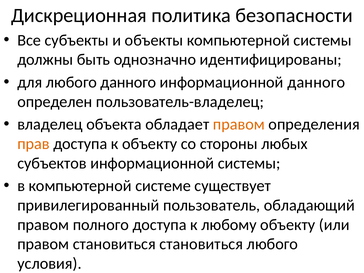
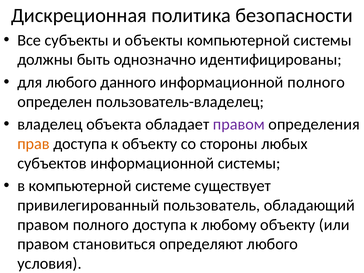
информационной данного: данного -> полного
правом at (239, 124) colour: orange -> purple
становиться становиться: становиться -> определяют
